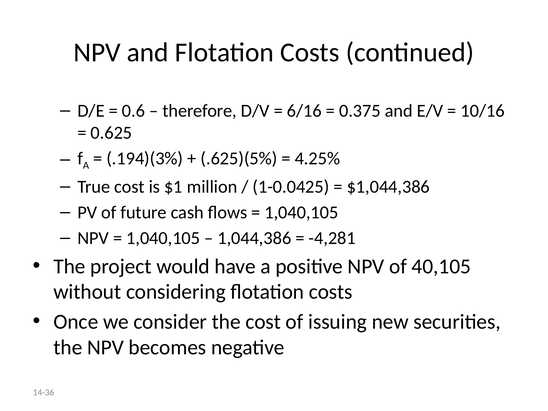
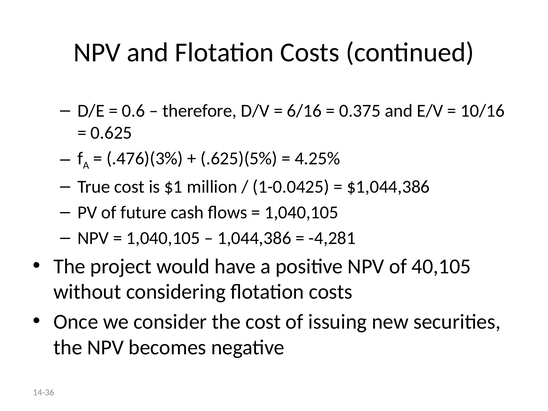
.194)(3%: .194)(3% -> .476)(3%
